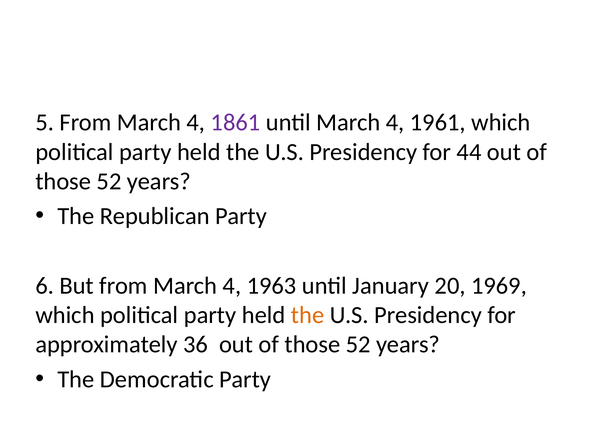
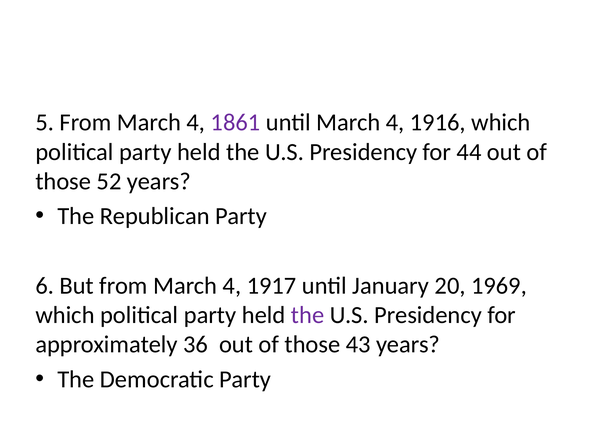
1961: 1961 -> 1916
1963: 1963 -> 1917
the at (308, 315) colour: orange -> purple
52 at (358, 344): 52 -> 43
